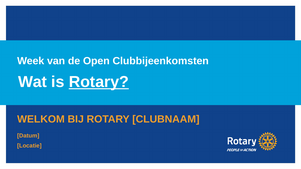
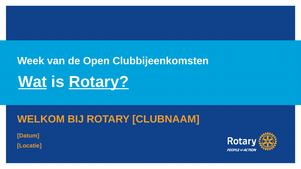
Wat underline: none -> present
